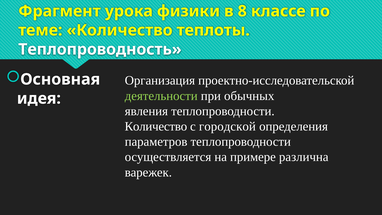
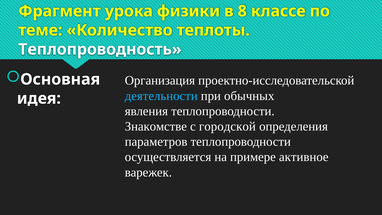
деятельности colour: light green -> light blue
Количество at (156, 126): Количество -> Знакомстве
различна: различна -> активное
